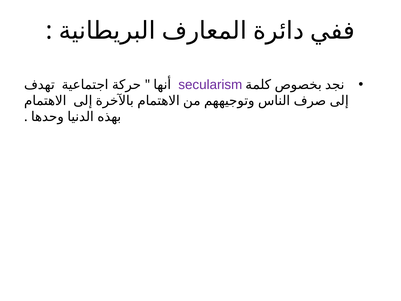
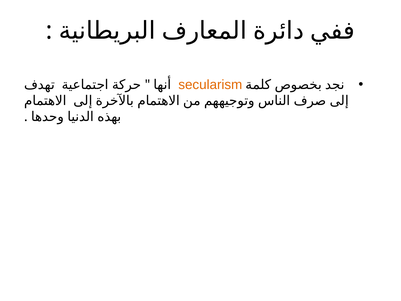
secularism colour: purple -> orange
